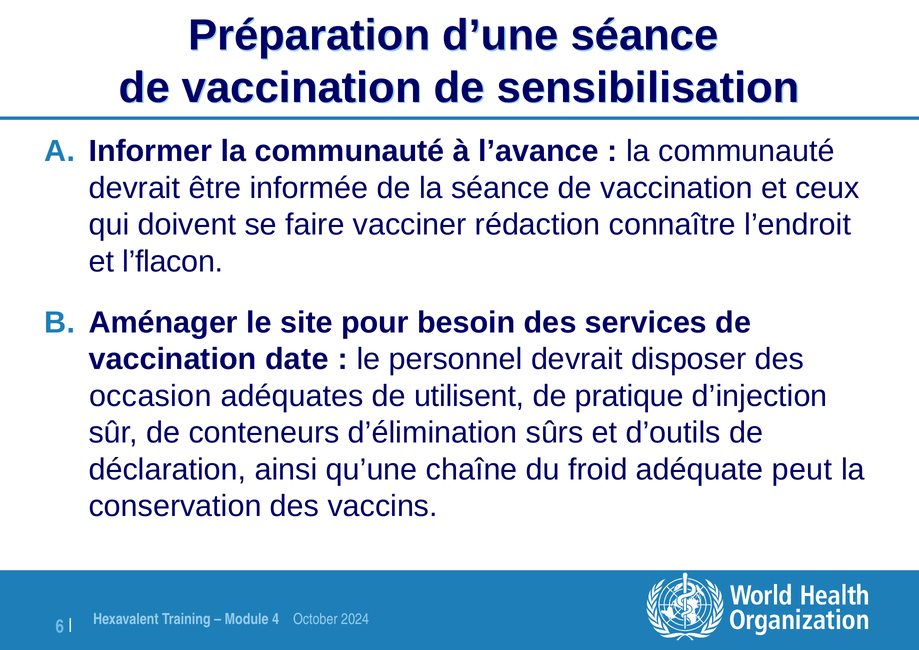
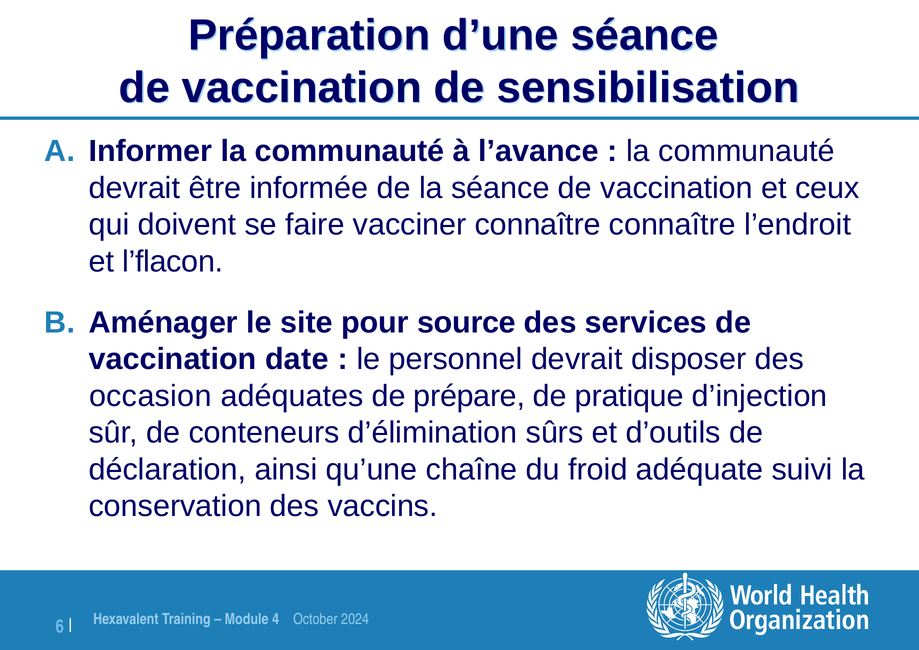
vacciner rédaction: rédaction -> connaître
besoin: besoin -> source
utilisent: utilisent -> prépare
peut: peut -> suivi
